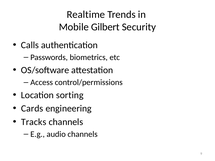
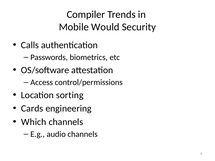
Realtime: Realtime -> Compiler
Gilbert: Gilbert -> Would
Tracks: Tracks -> Which
